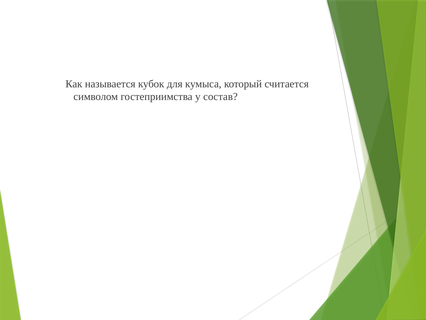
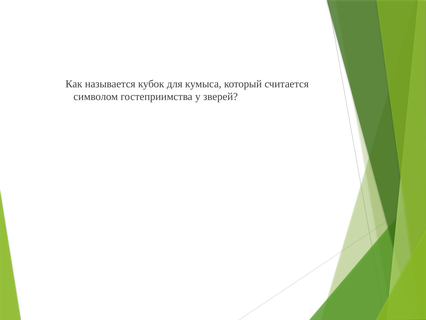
состав: состав -> зверей
